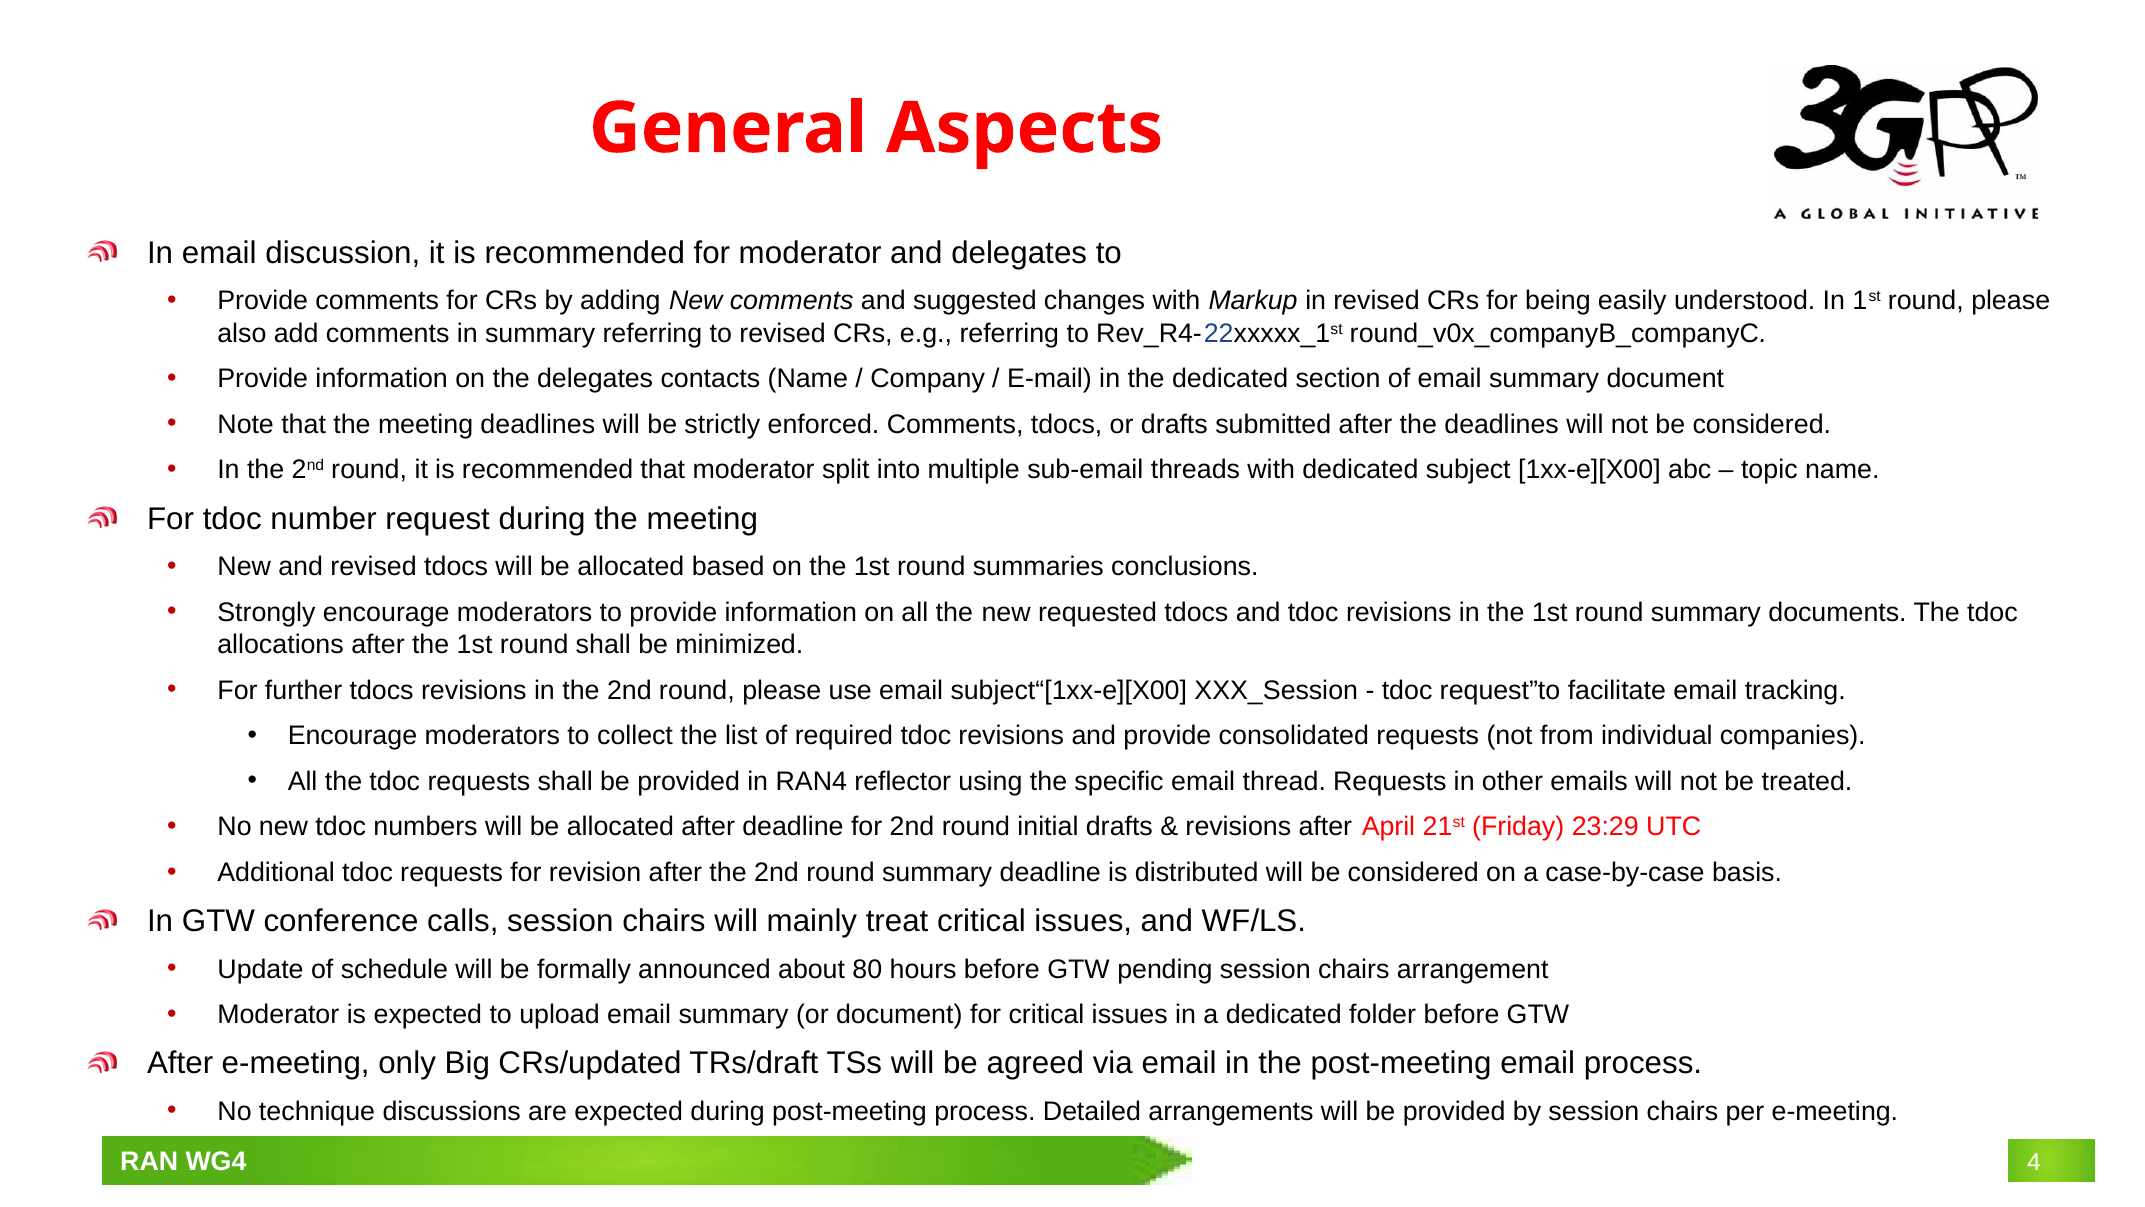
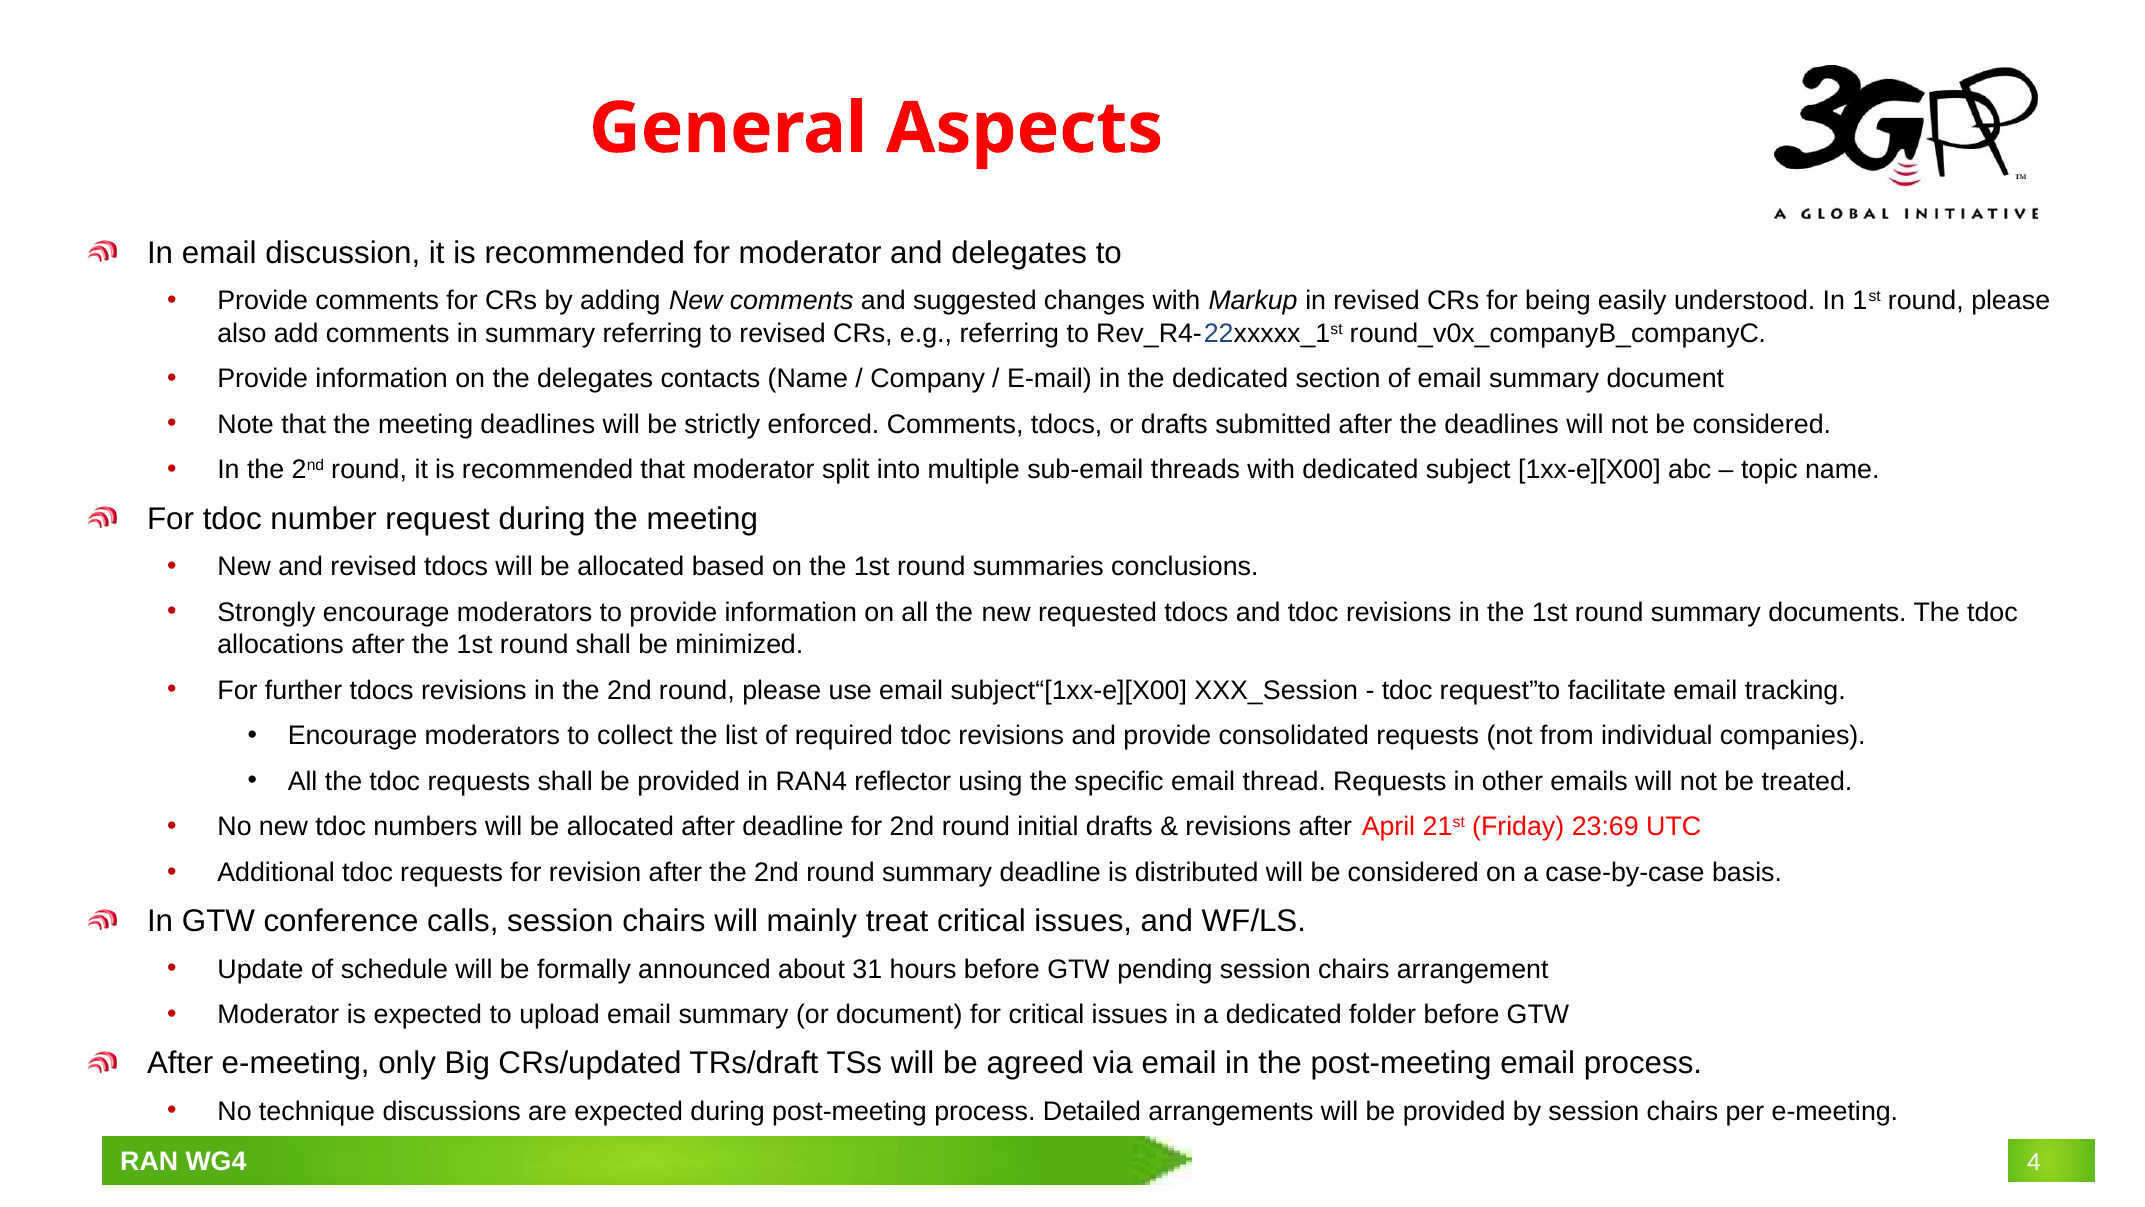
23:29: 23:29 -> 23:69
80: 80 -> 31
